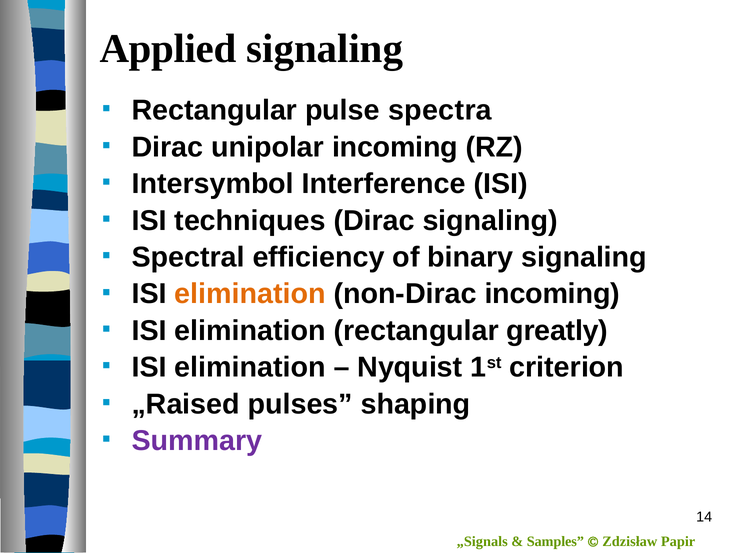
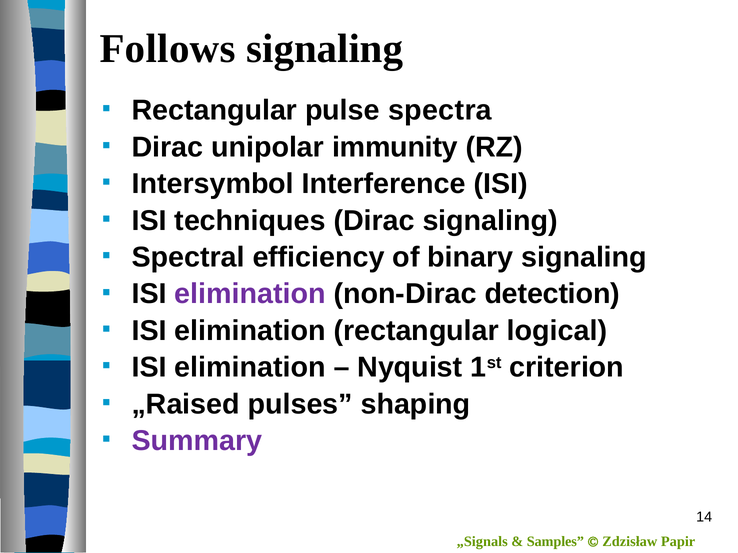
Applied: Applied -> Follows
unipolar incoming: incoming -> immunity
elimination at (250, 294) colour: orange -> purple
non-Dirac incoming: incoming -> detection
greatly: greatly -> logical
